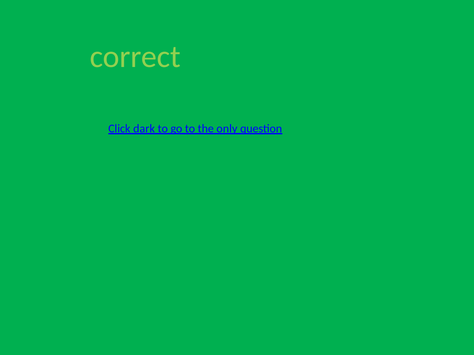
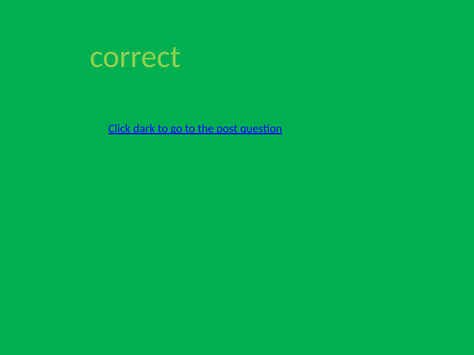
only: only -> post
